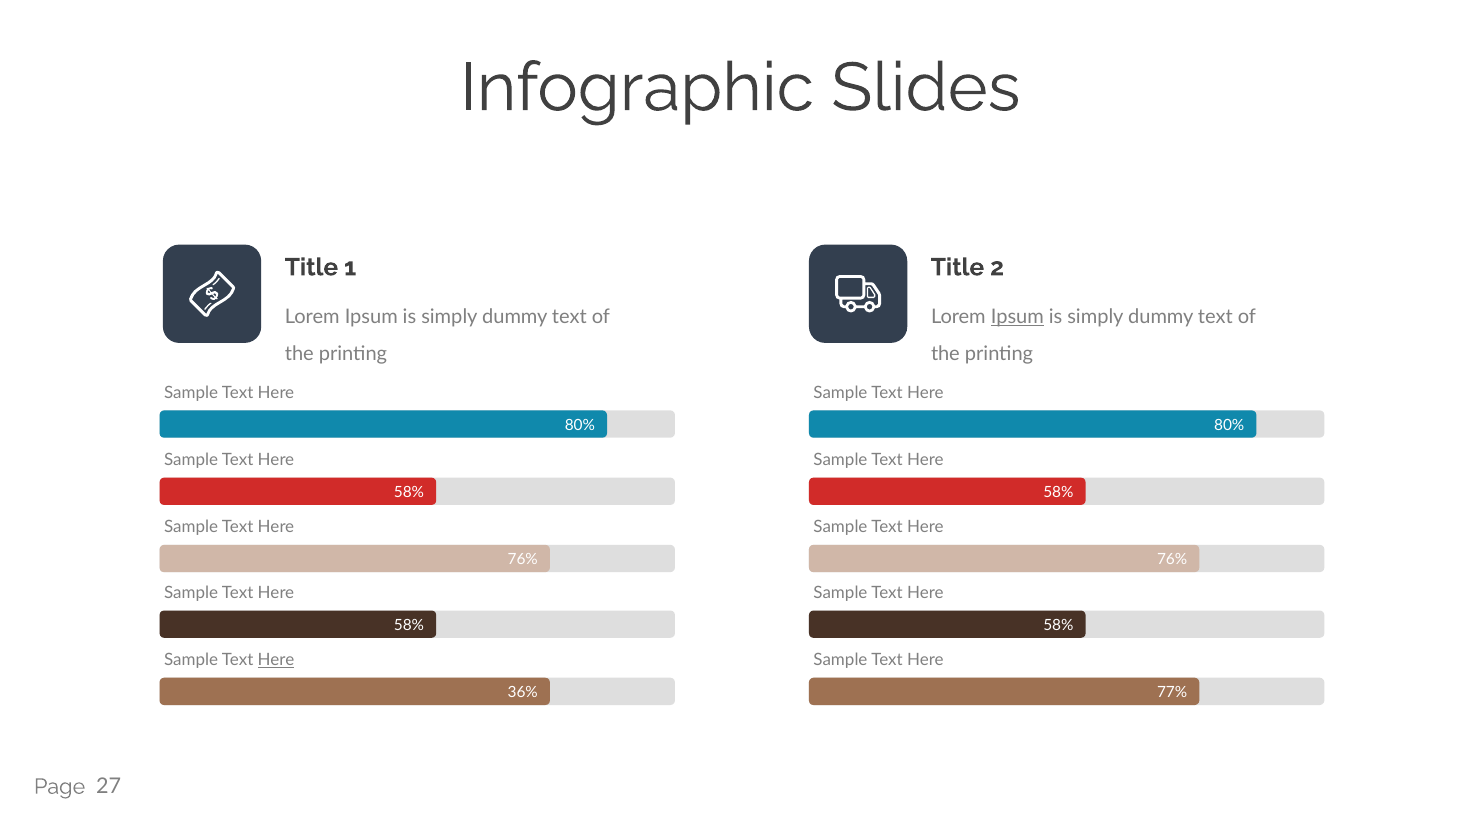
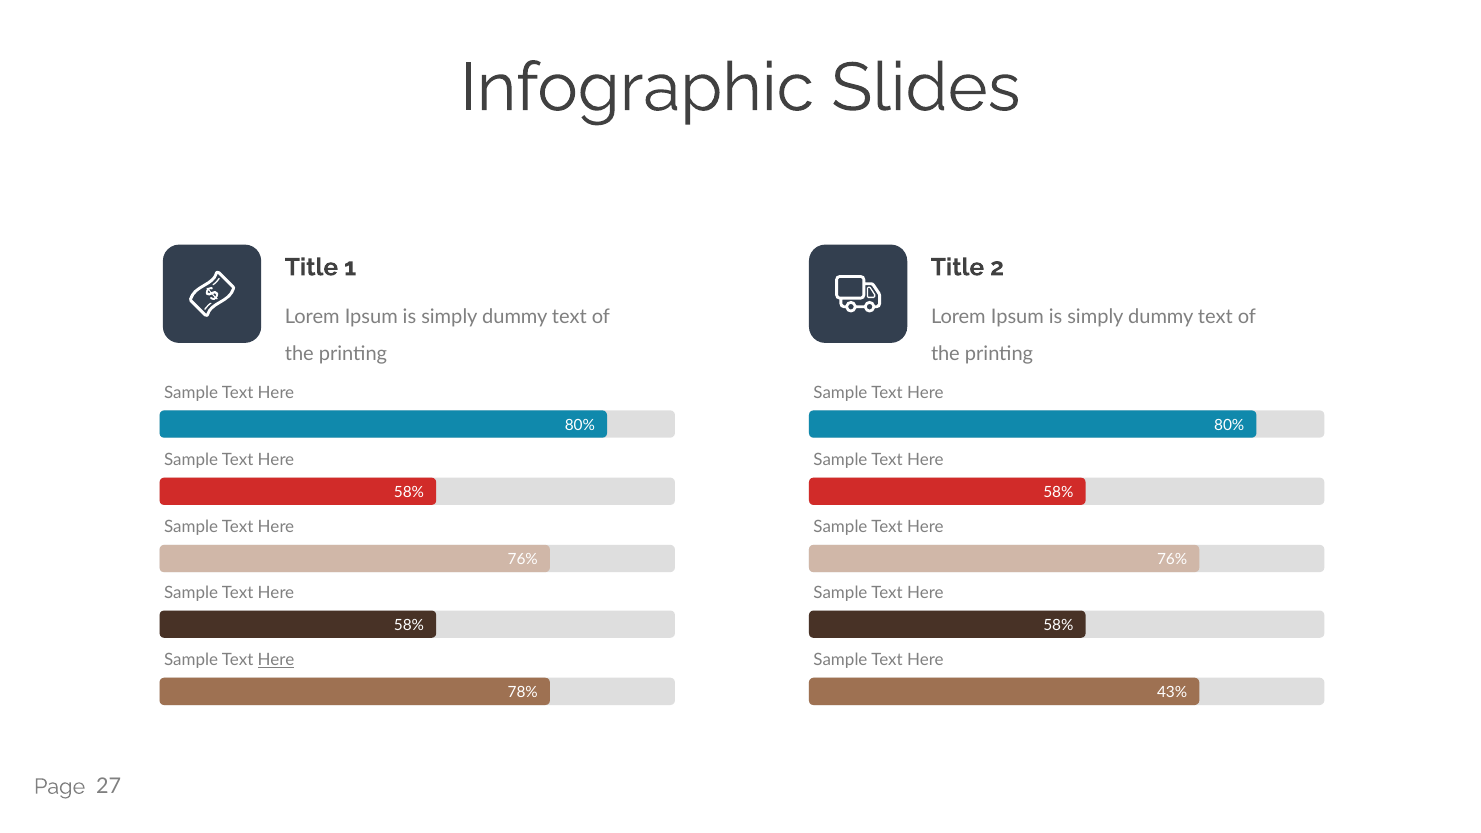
Ipsum at (1017, 317) underline: present -> none
36%: 36% -> 78%
77%: 77% -> 43%
